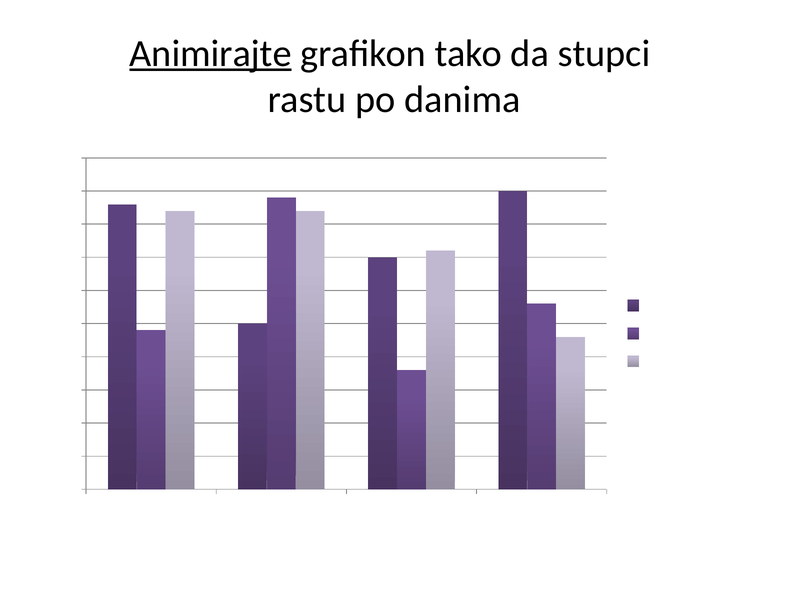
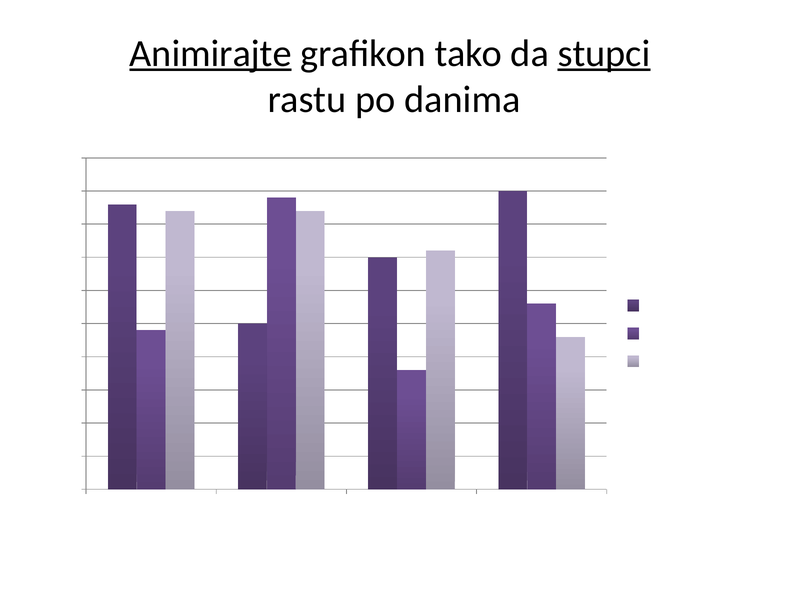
stupci underline: none -> present
